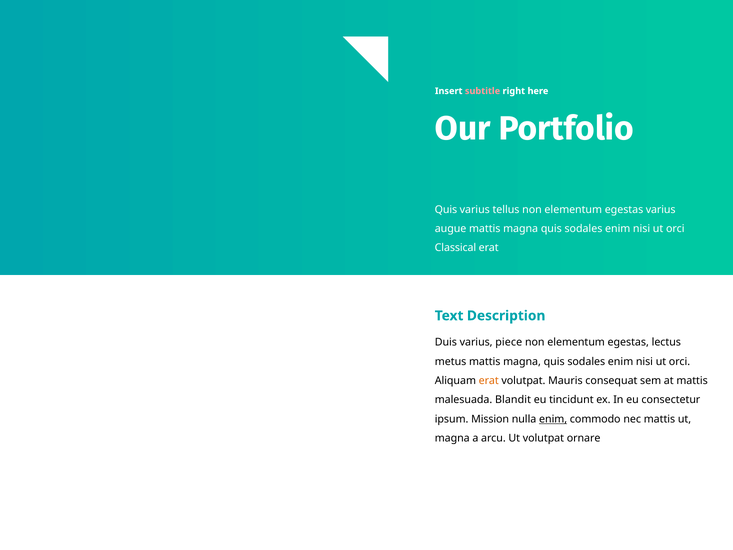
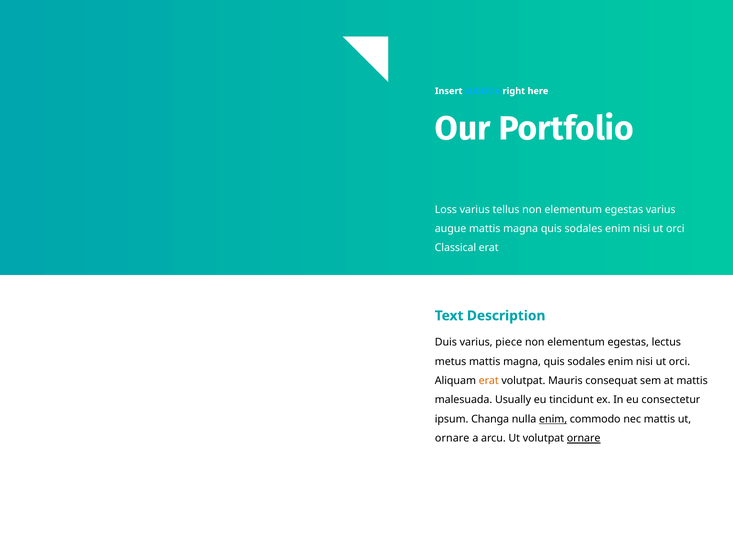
subtitle colour: pink -> light blue
Quis at (446, 209): Quis -> Loss
Blandit: Blandit -> Usually
Mission: Mission -> Changa
magna at (452, 438): magna -> ornare
ornare at (584, 438) underline: none -> present
